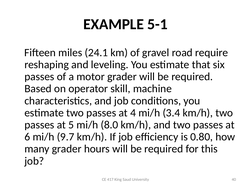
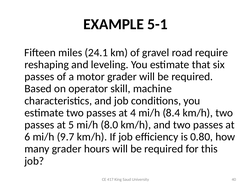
3.4: 3.4 -> 8.4
